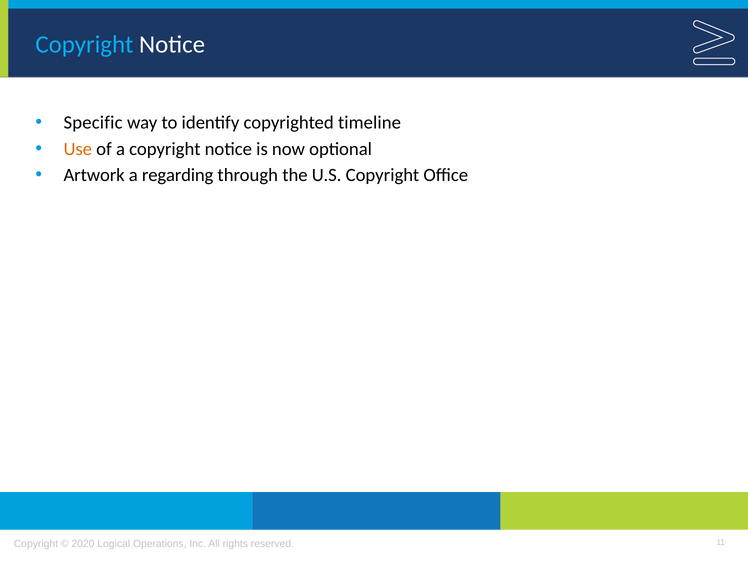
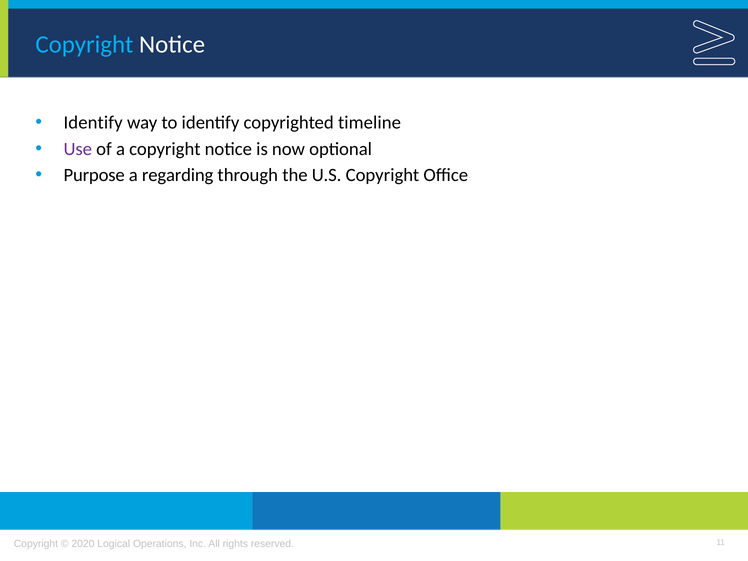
Specific at (93, 123): Specific -> Identify
Use colour: orange -> purple
Artwork: Artwork -> Purpose
